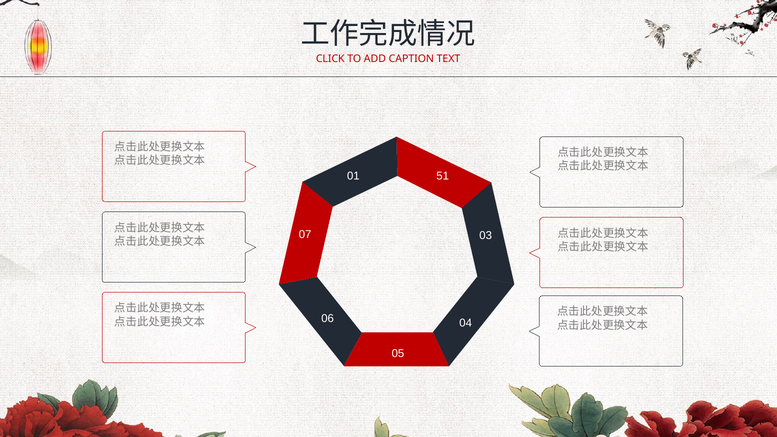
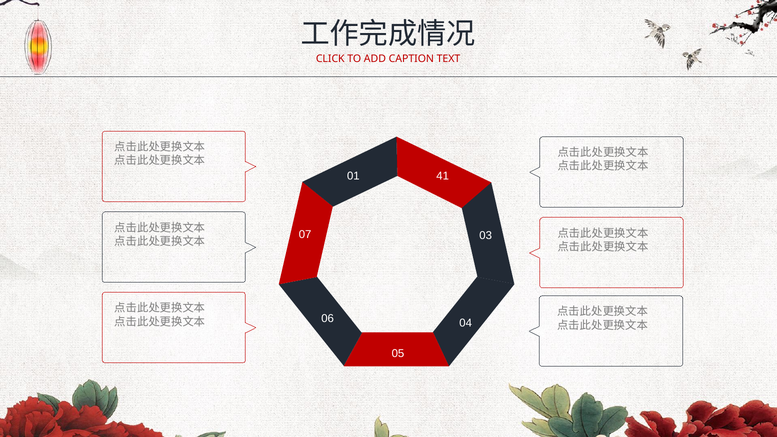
51: 51 -> 41
